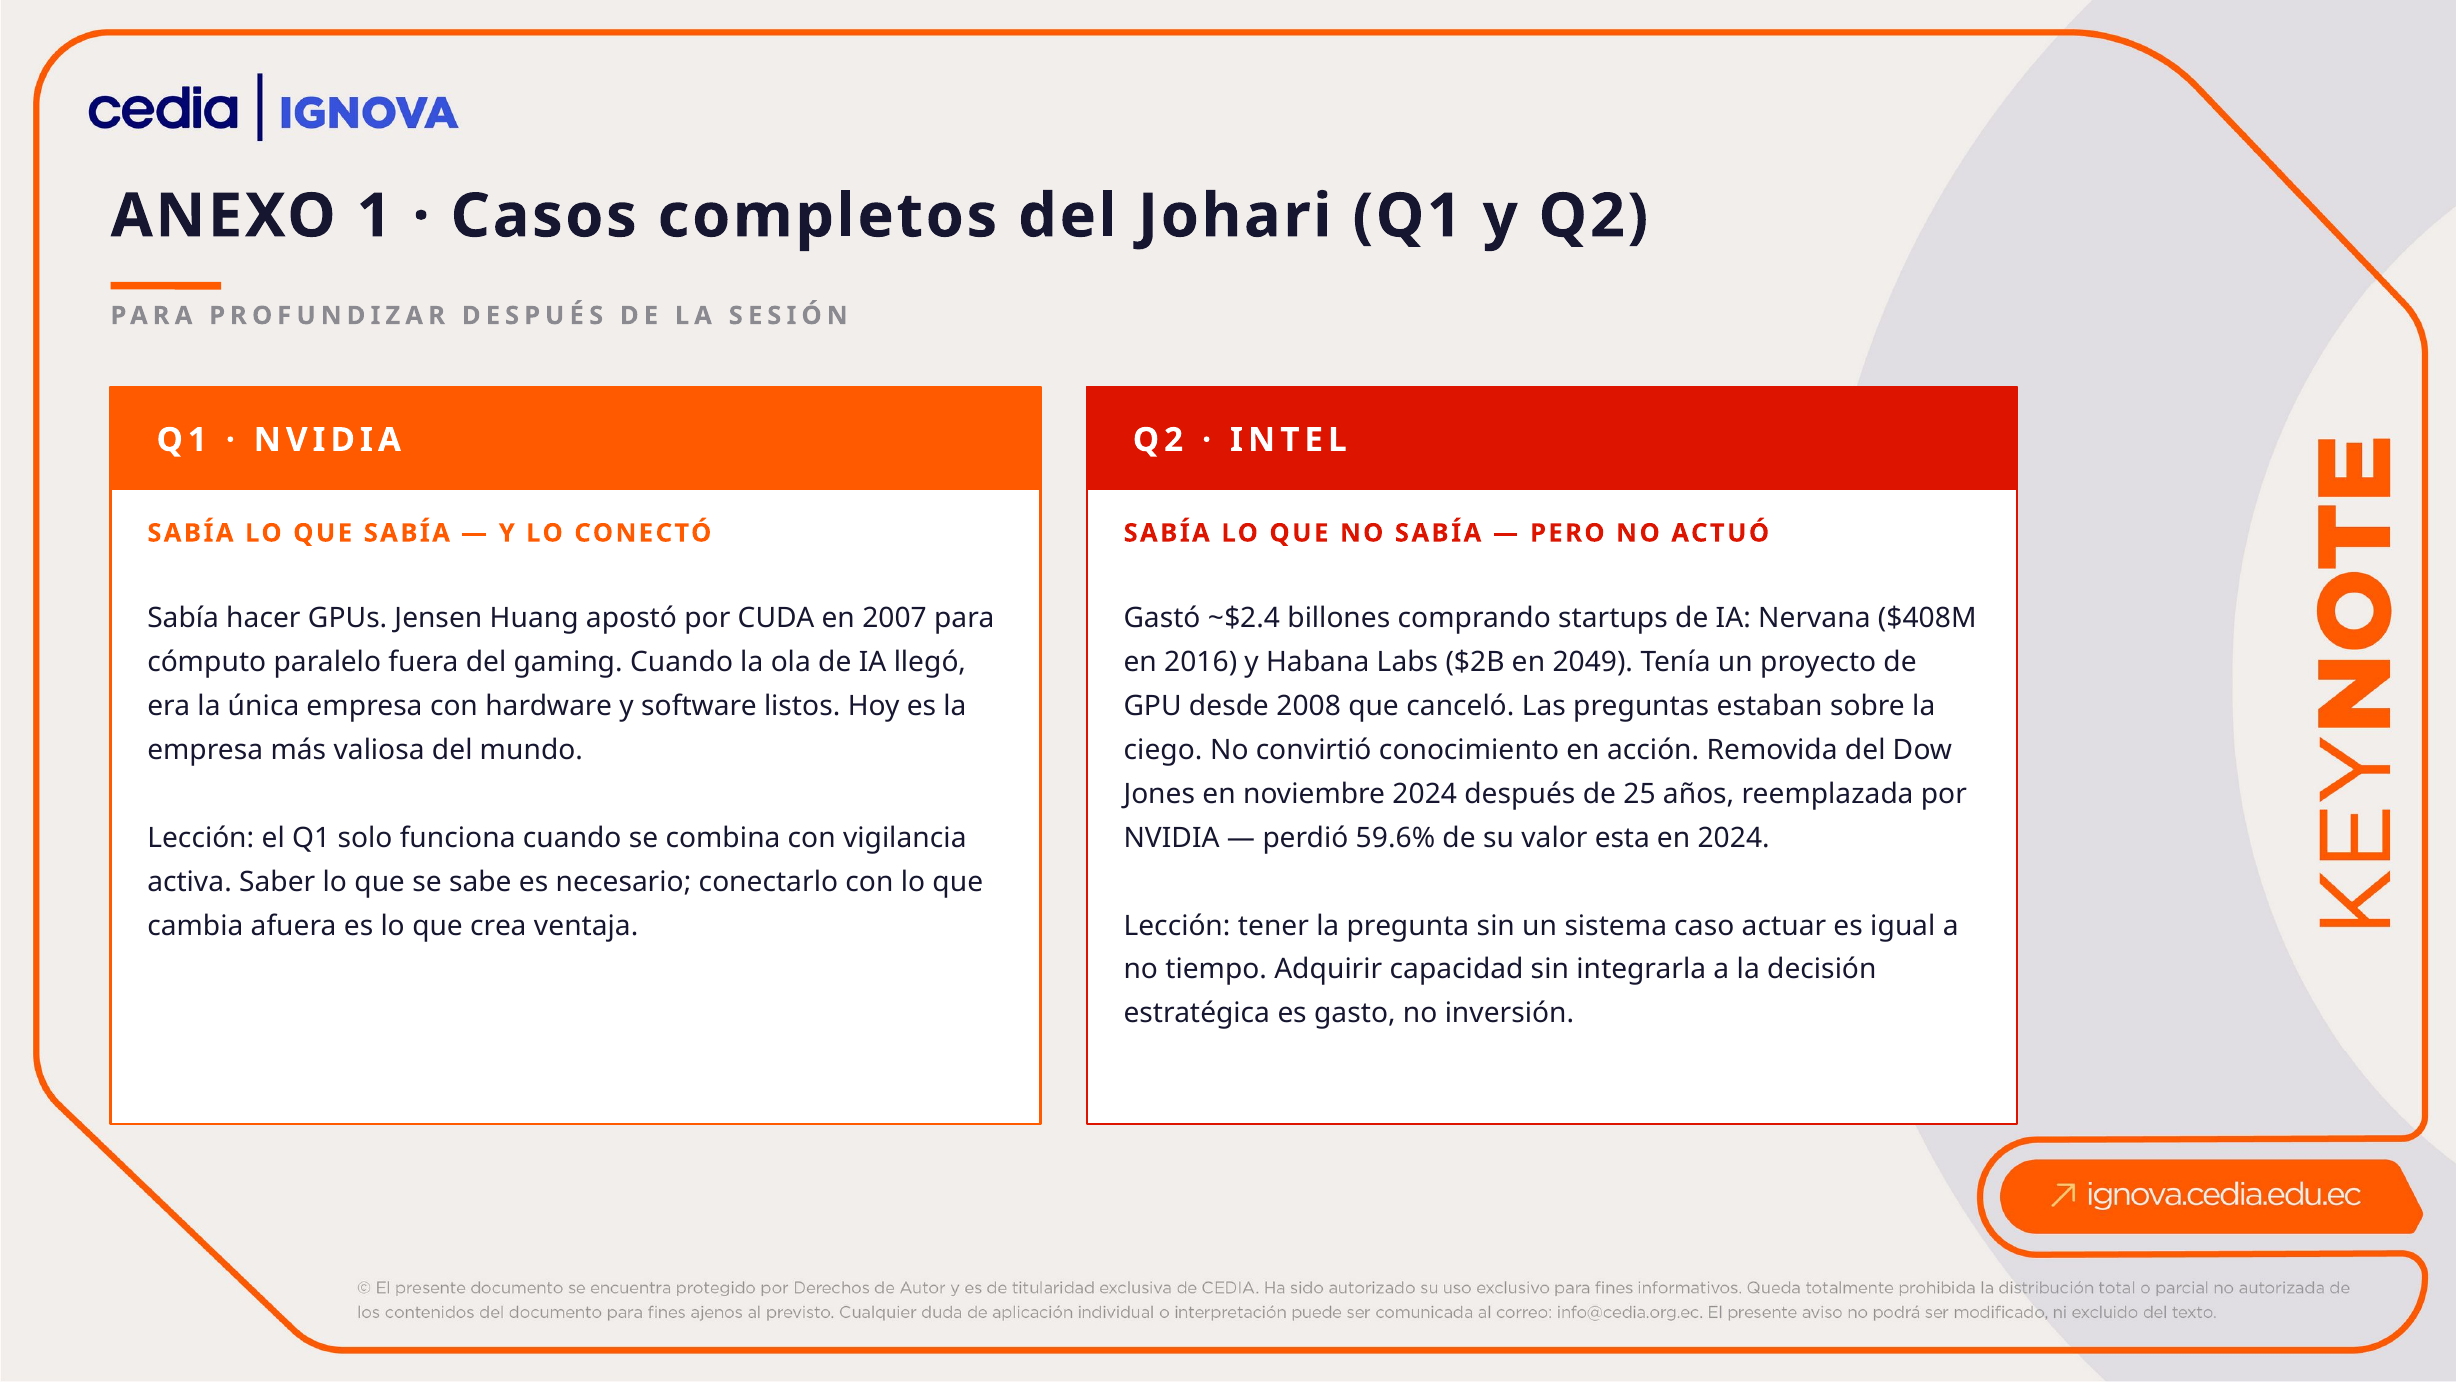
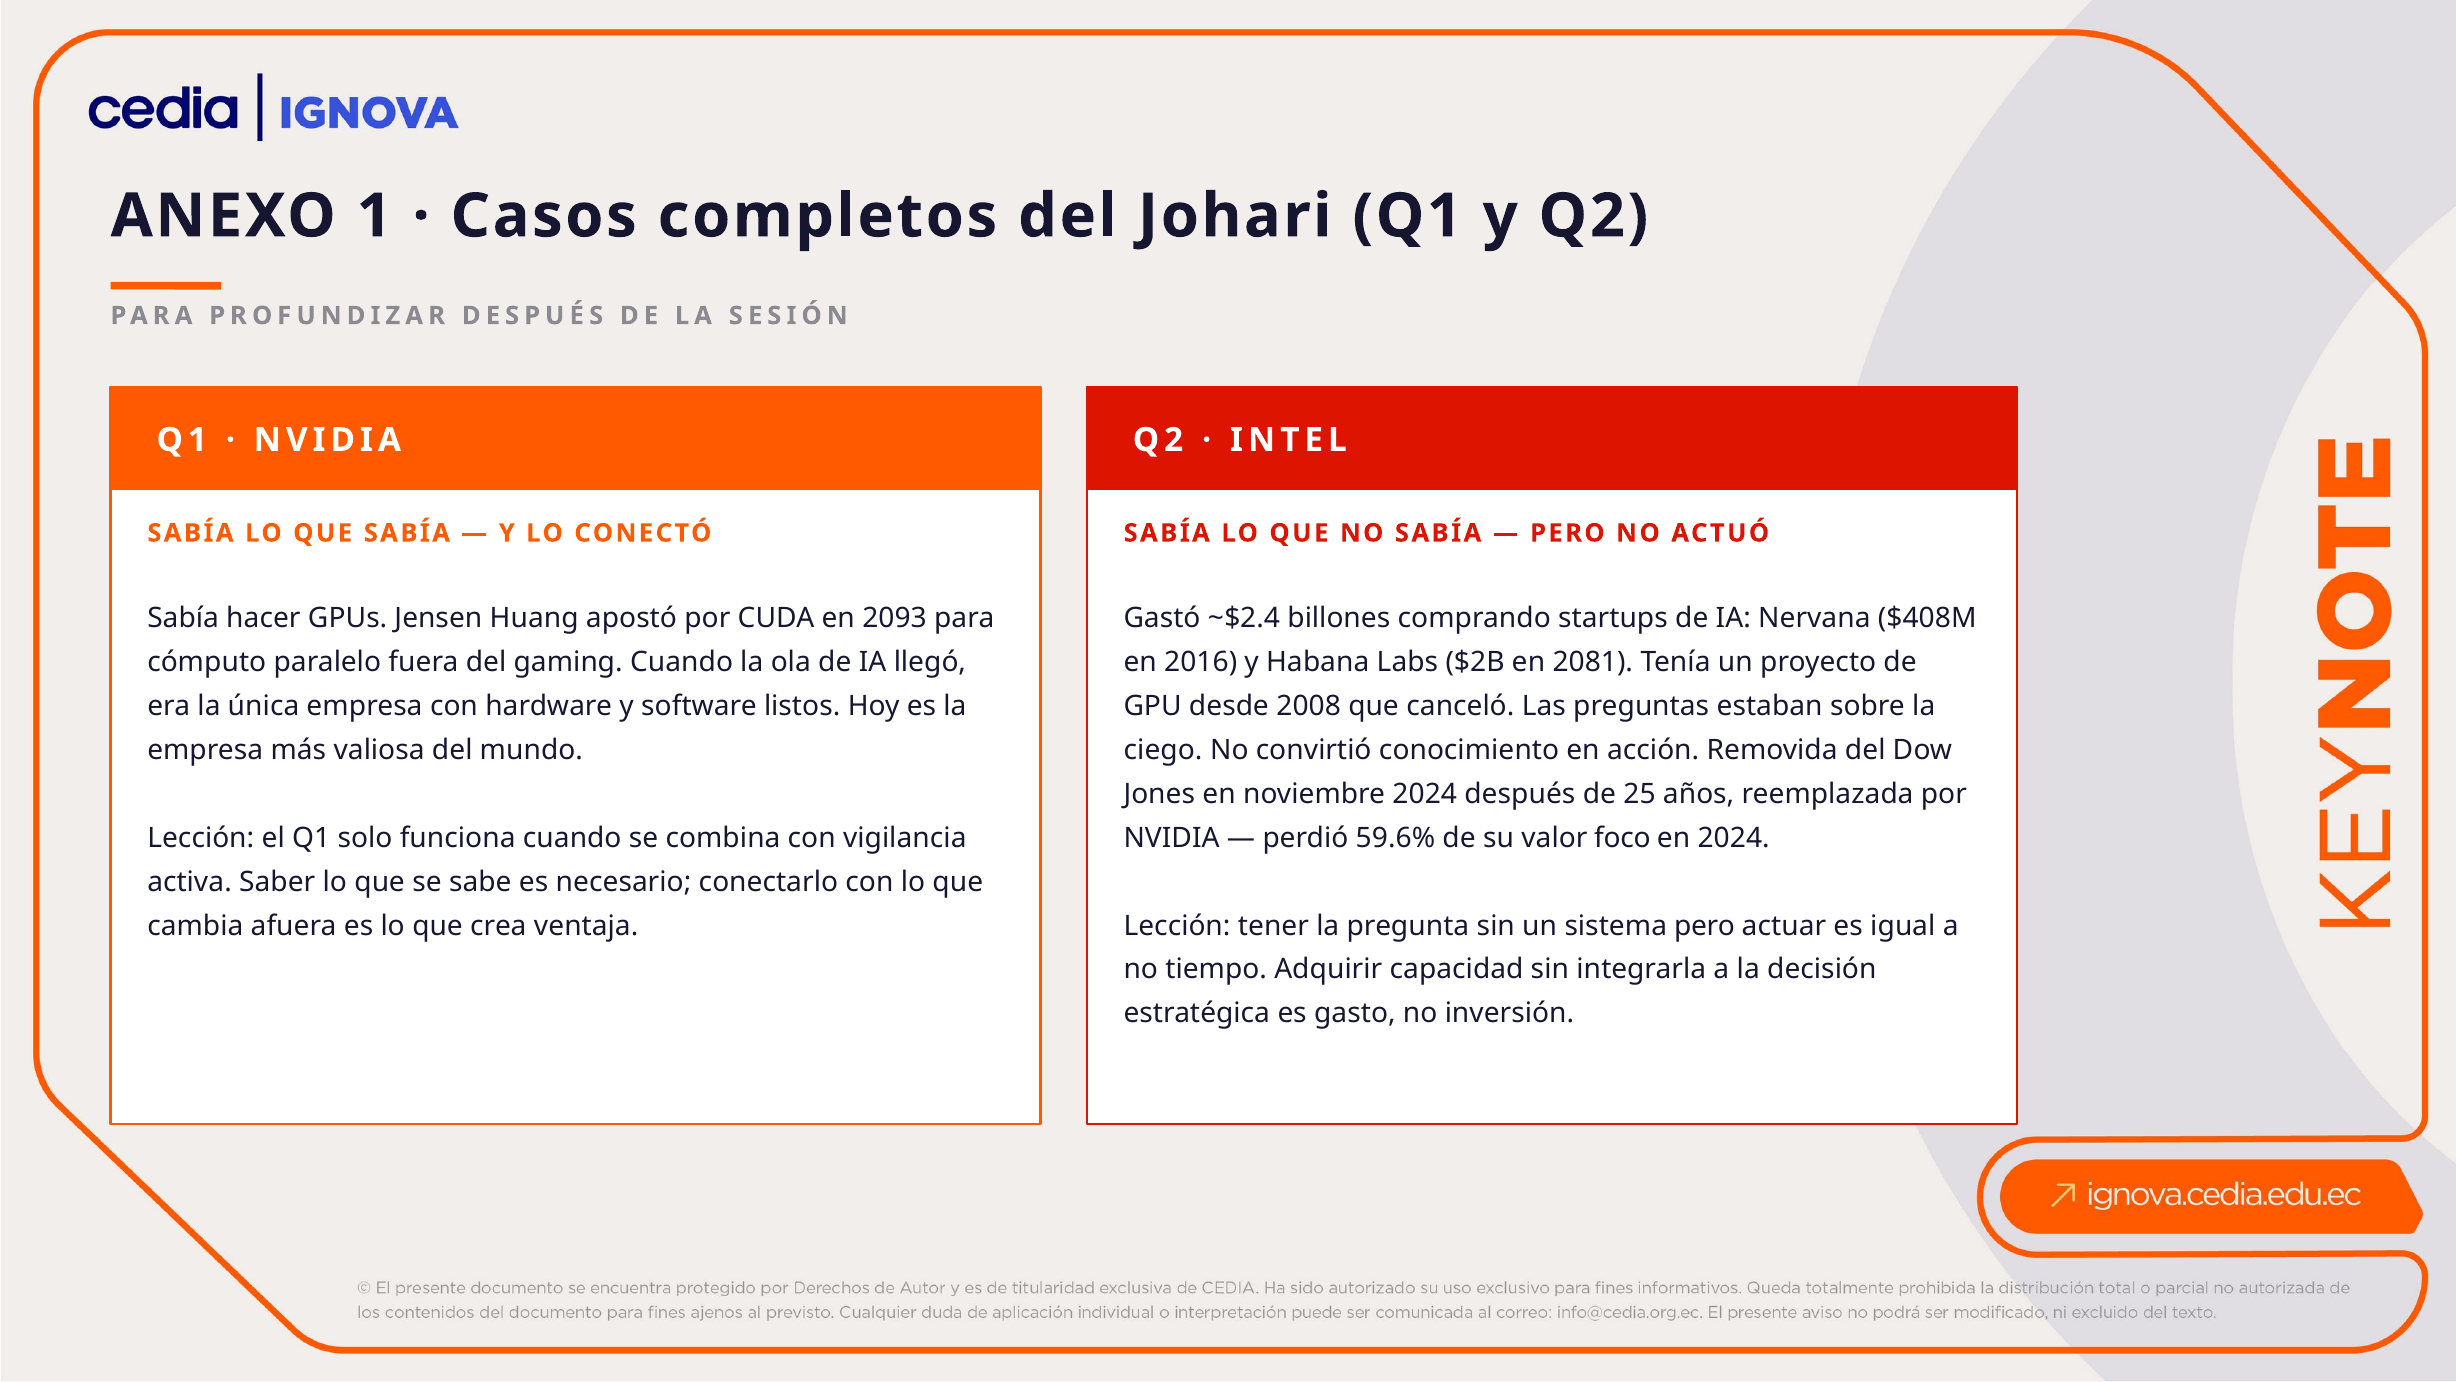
2007: 2007 -> 2093
2049: 2049 -> 2081
esta: esta -> foco
sistema caso: caso -> pero
